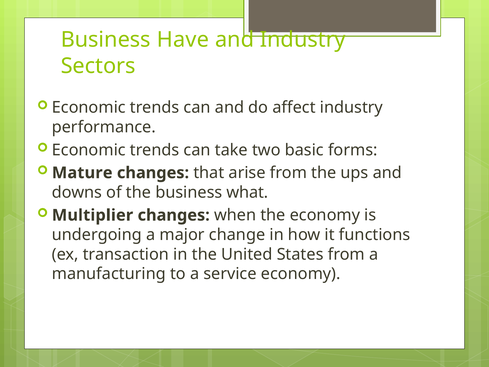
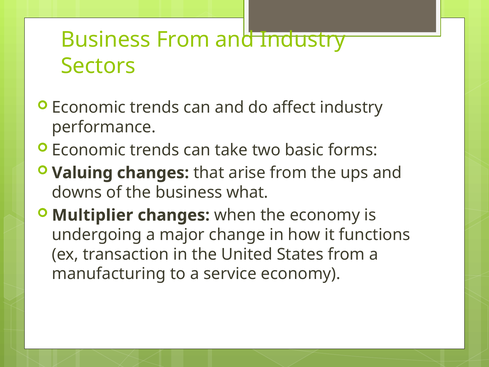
Business Have: Have -> From
Mature: Mature -> Valuing
